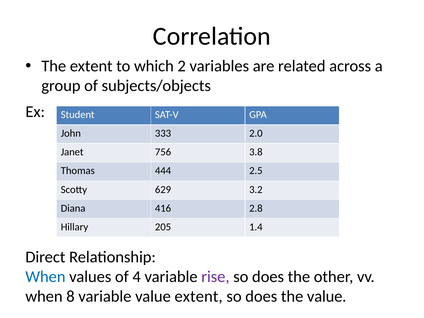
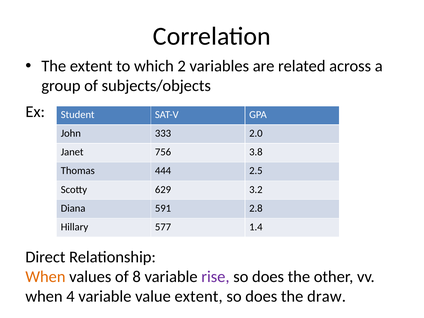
416: 416 -> 591
205: 205 -> 577
When at (45, 277) colour: blue -> orange
4: 4 -> 8
8: 8 -> 4
the value: value -> draw
